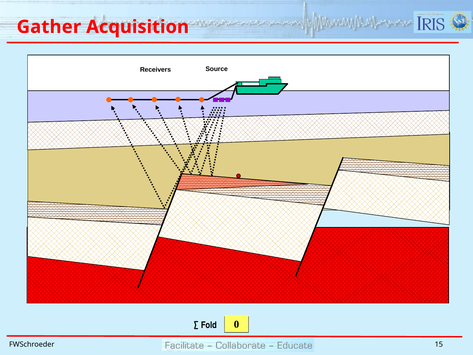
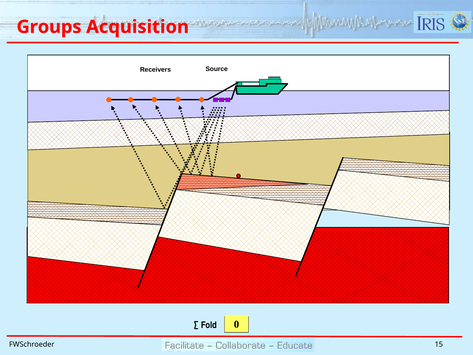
Gather: Gather -> Groups
